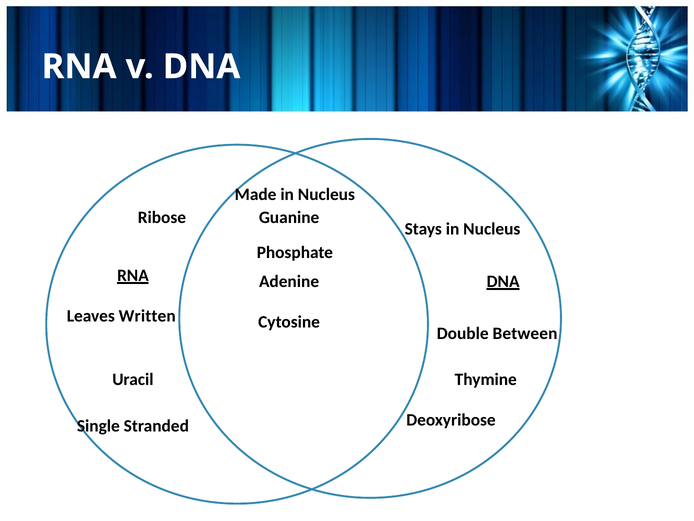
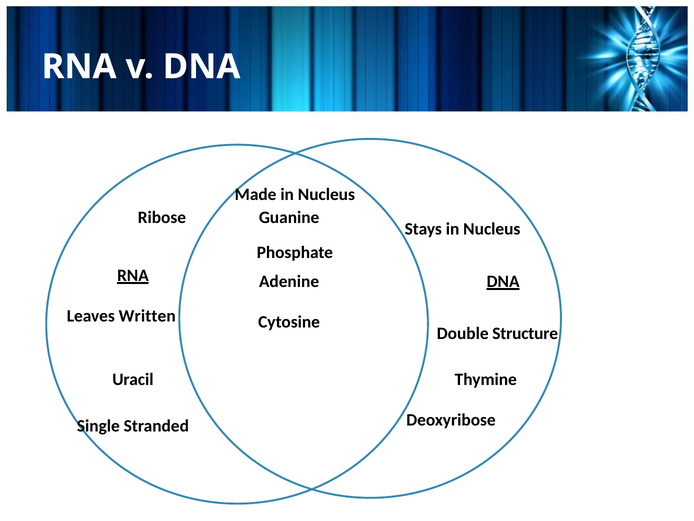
Between: Between -> Structure
